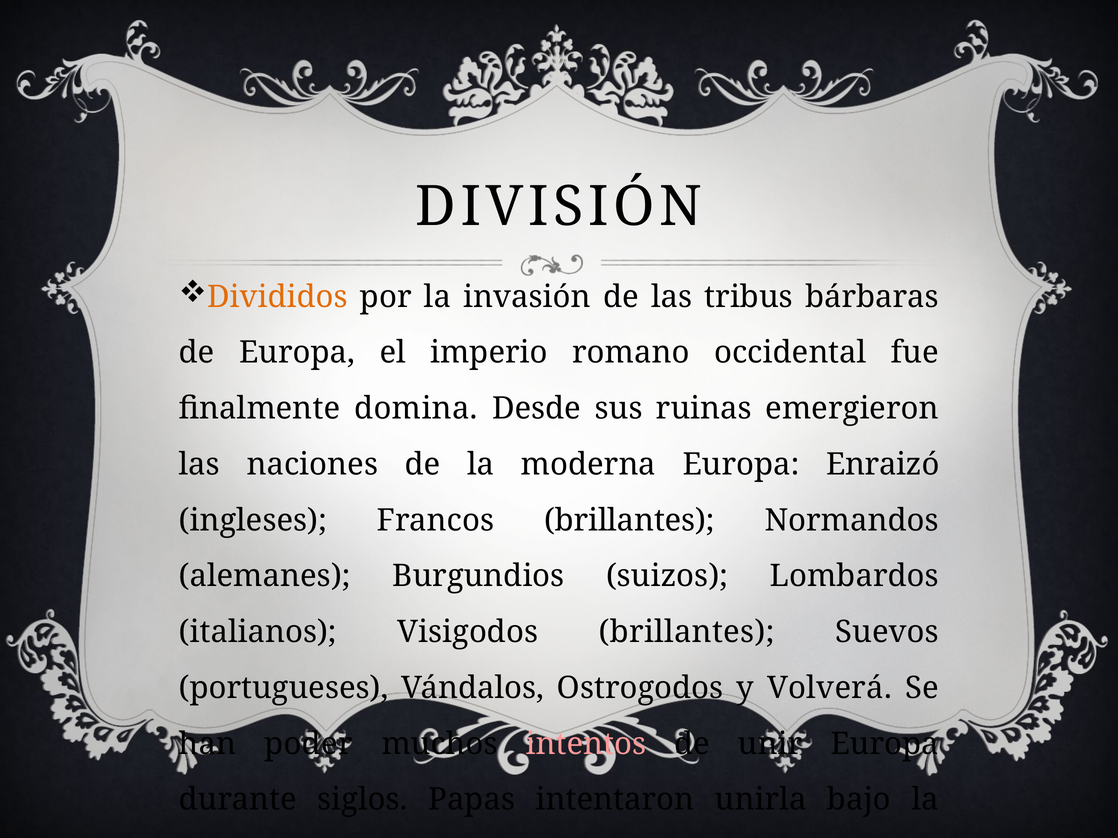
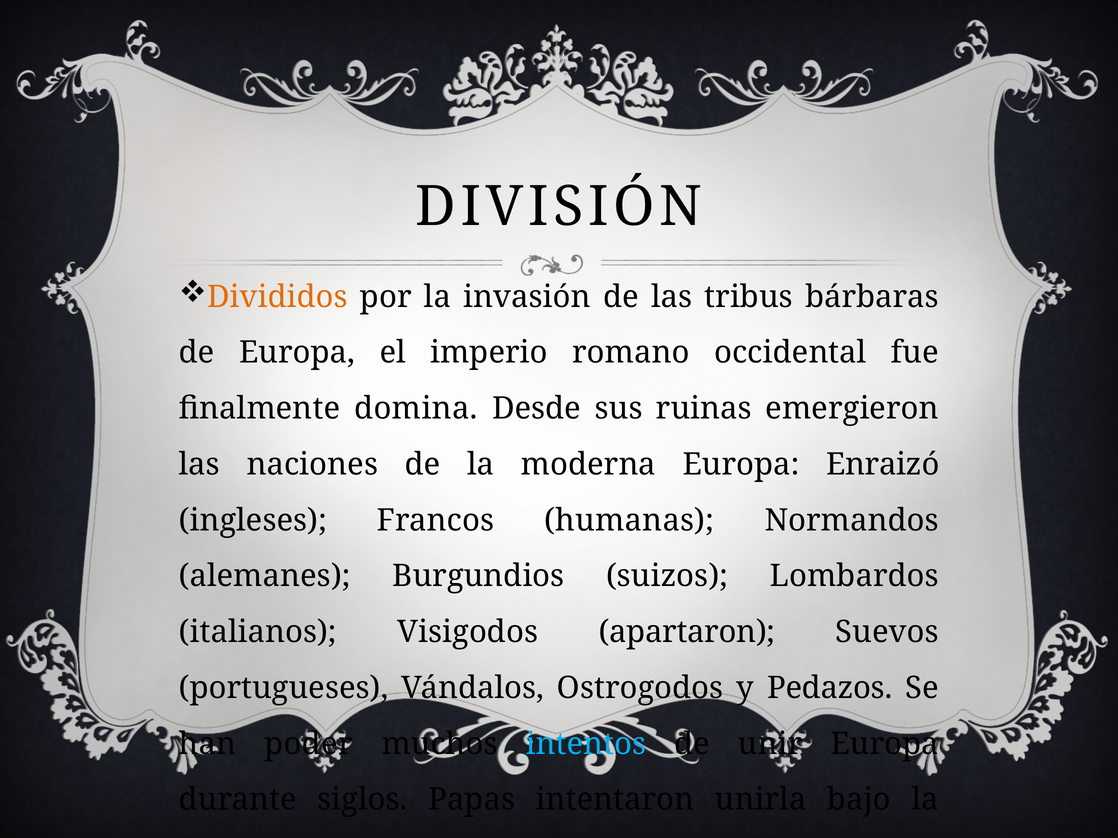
Francos brillantes: brillantes -> humanas
Visigodos brillantes: brillantes -> apartaron
Volverá: Volverá -> Pedazos
intentos colour: pink -> light blue
